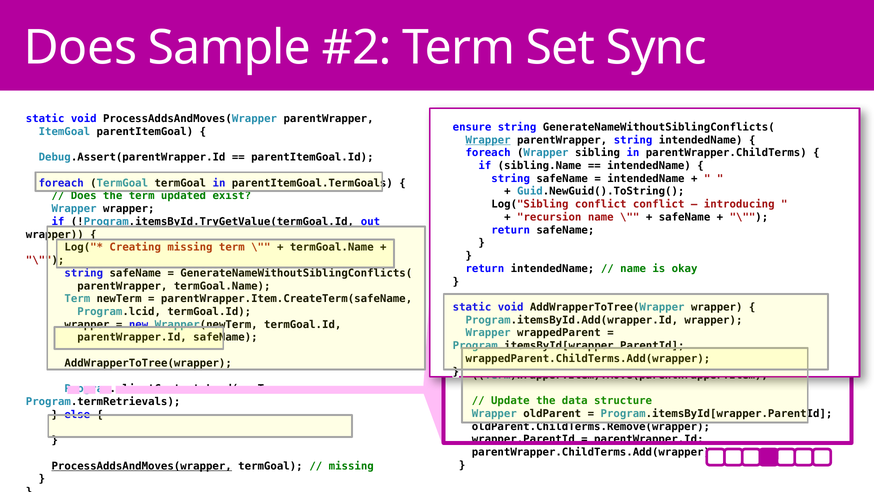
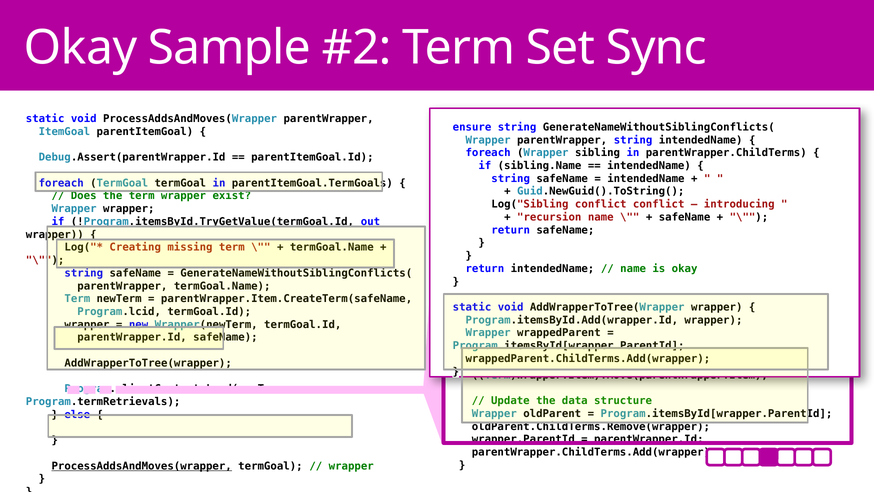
Does at (80, 48): Does -> Okay
Wrapper at (488, 140) underline: present -> none
term updated: updated -> wrapper
missing at (351, 466): missing -> wrapper
